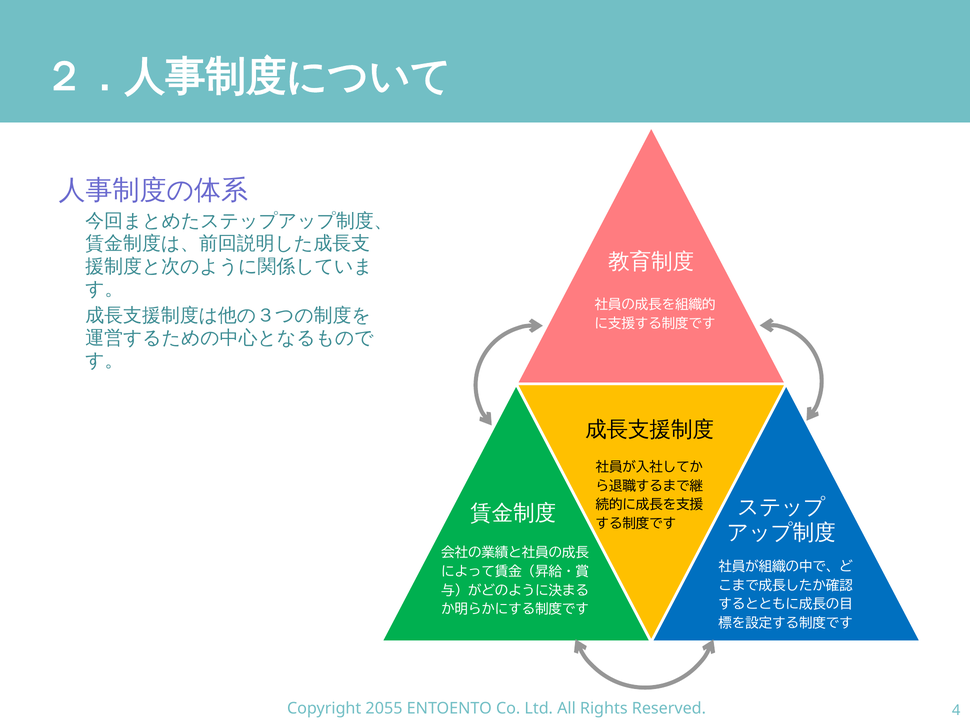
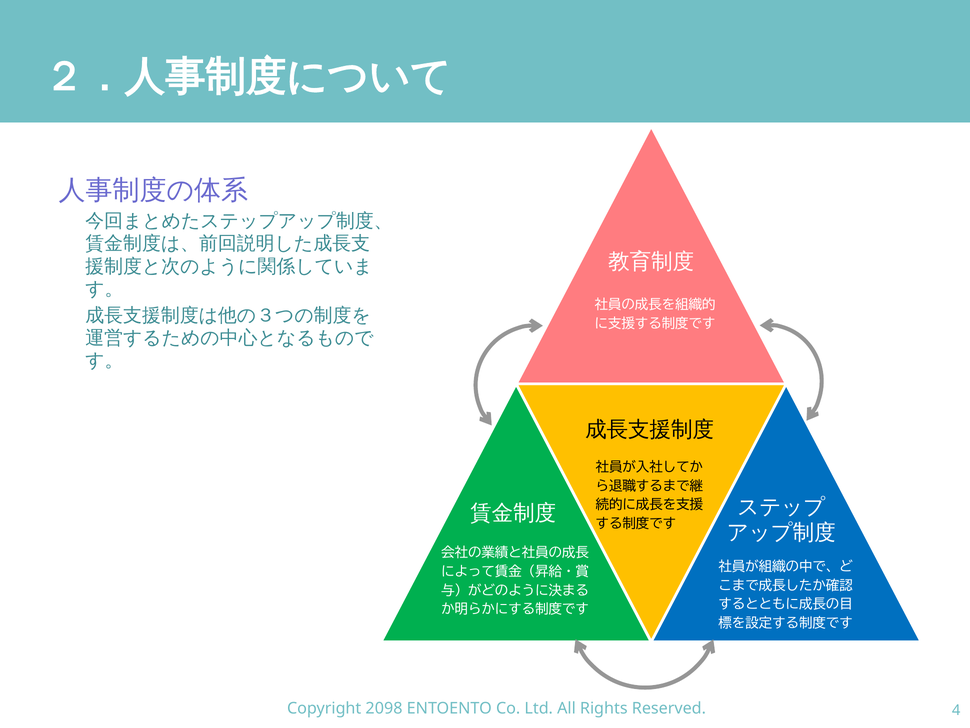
2055: 2055 -> 2098
